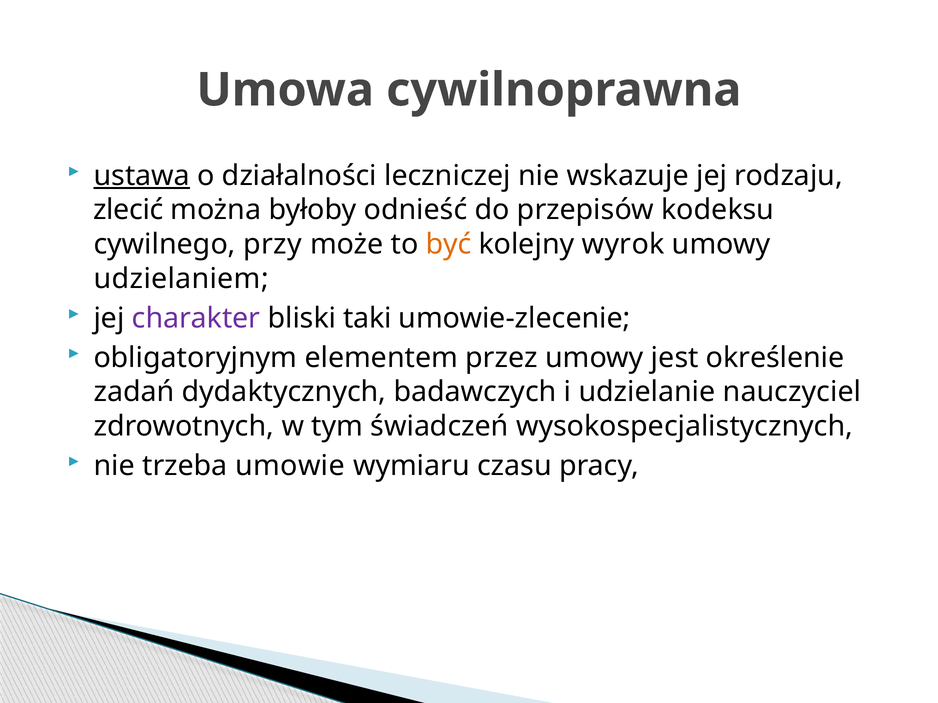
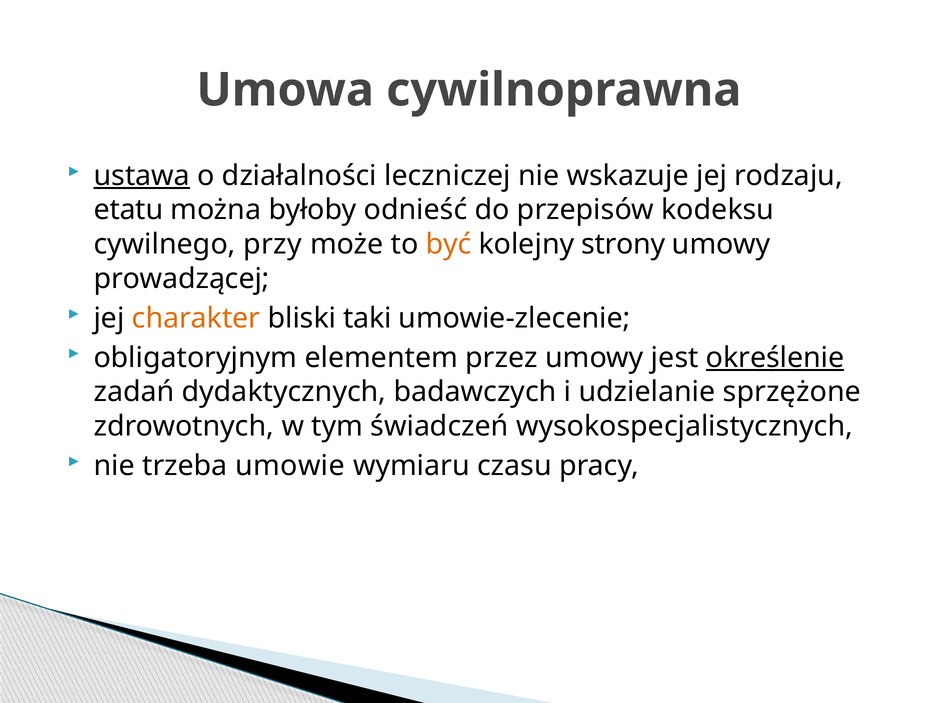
zlecić: zlecić -> etatu
wyrok: wyrok -> strony
udzielaniem: udzielaniem -> prowadzącej
charakter colour: purple -> orange
określenie underline: none -> present
nauczyciel: nauczyciel -> sprzężone
